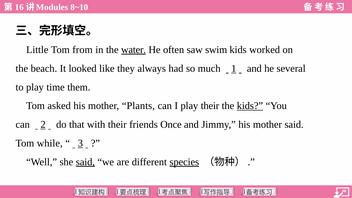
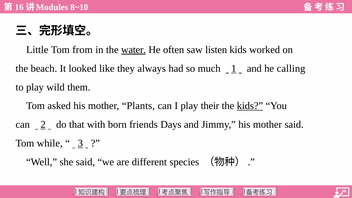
swim: swim -> listen
several: several -> calling
time: time -> wild
with their: their -> born
Once: Once -> Days
said at (85, 162) underline: present -> none
species underline: present -> none
